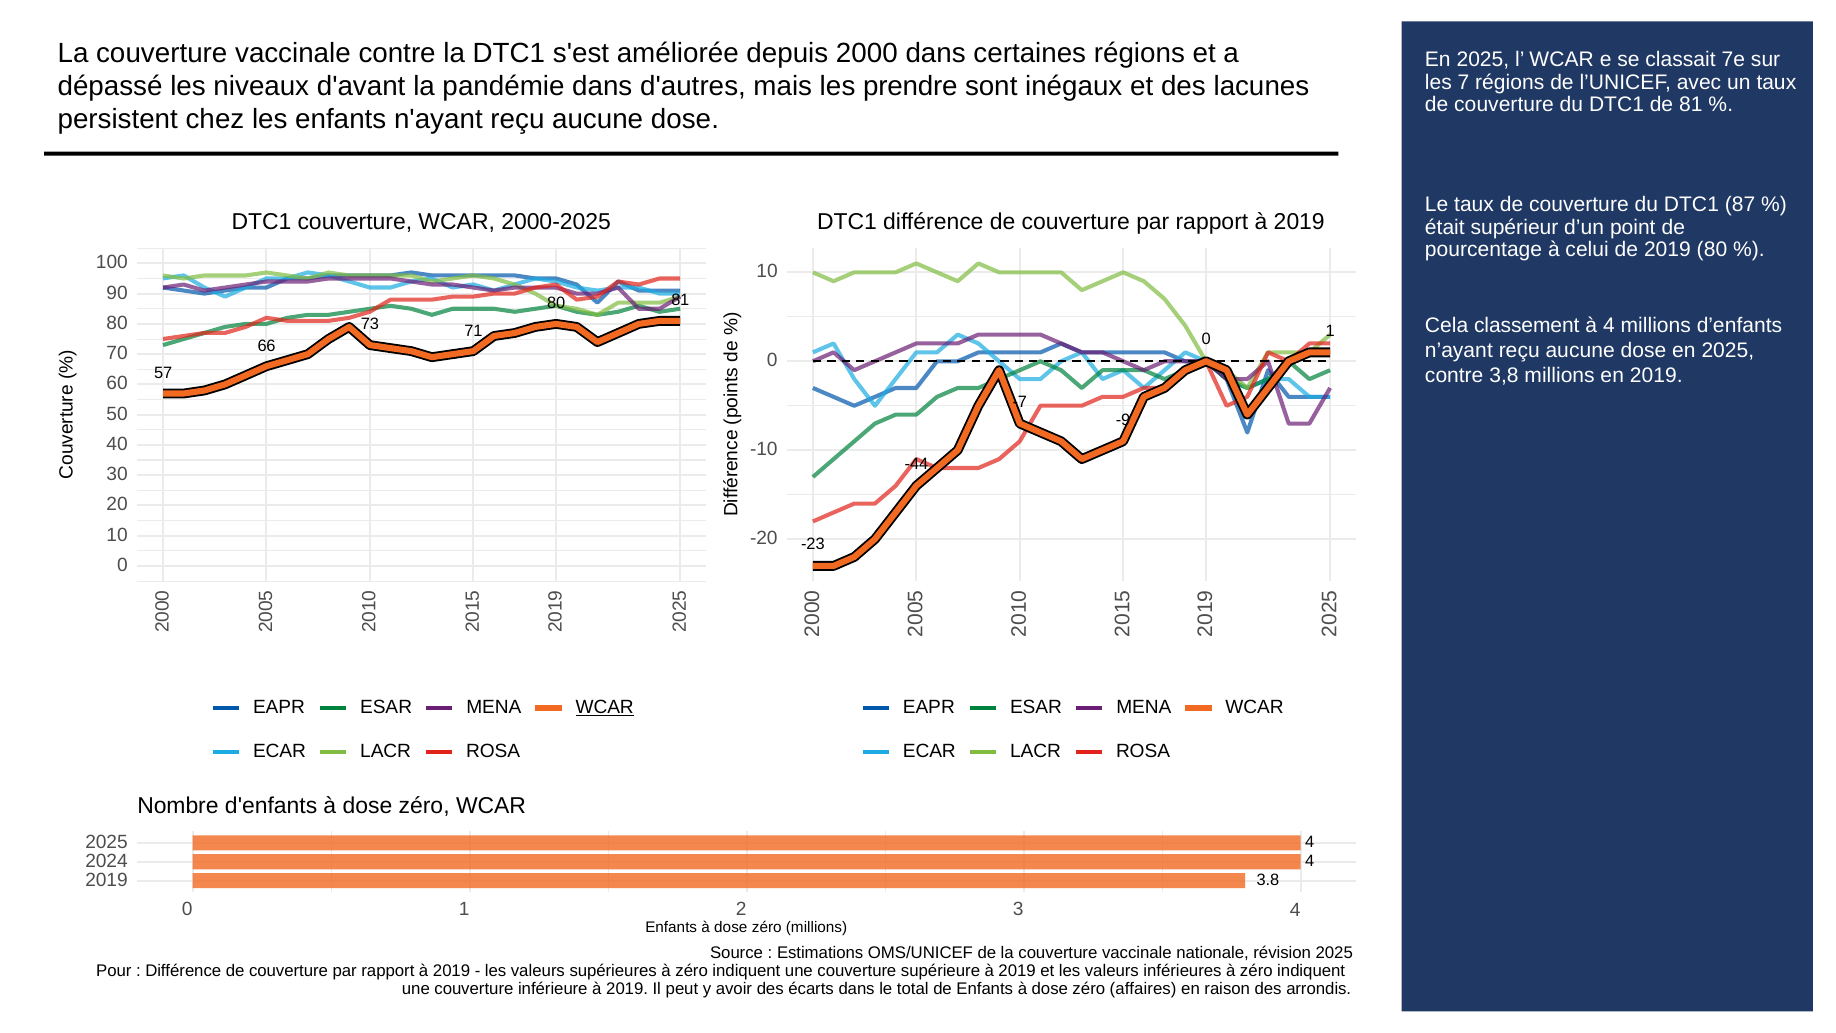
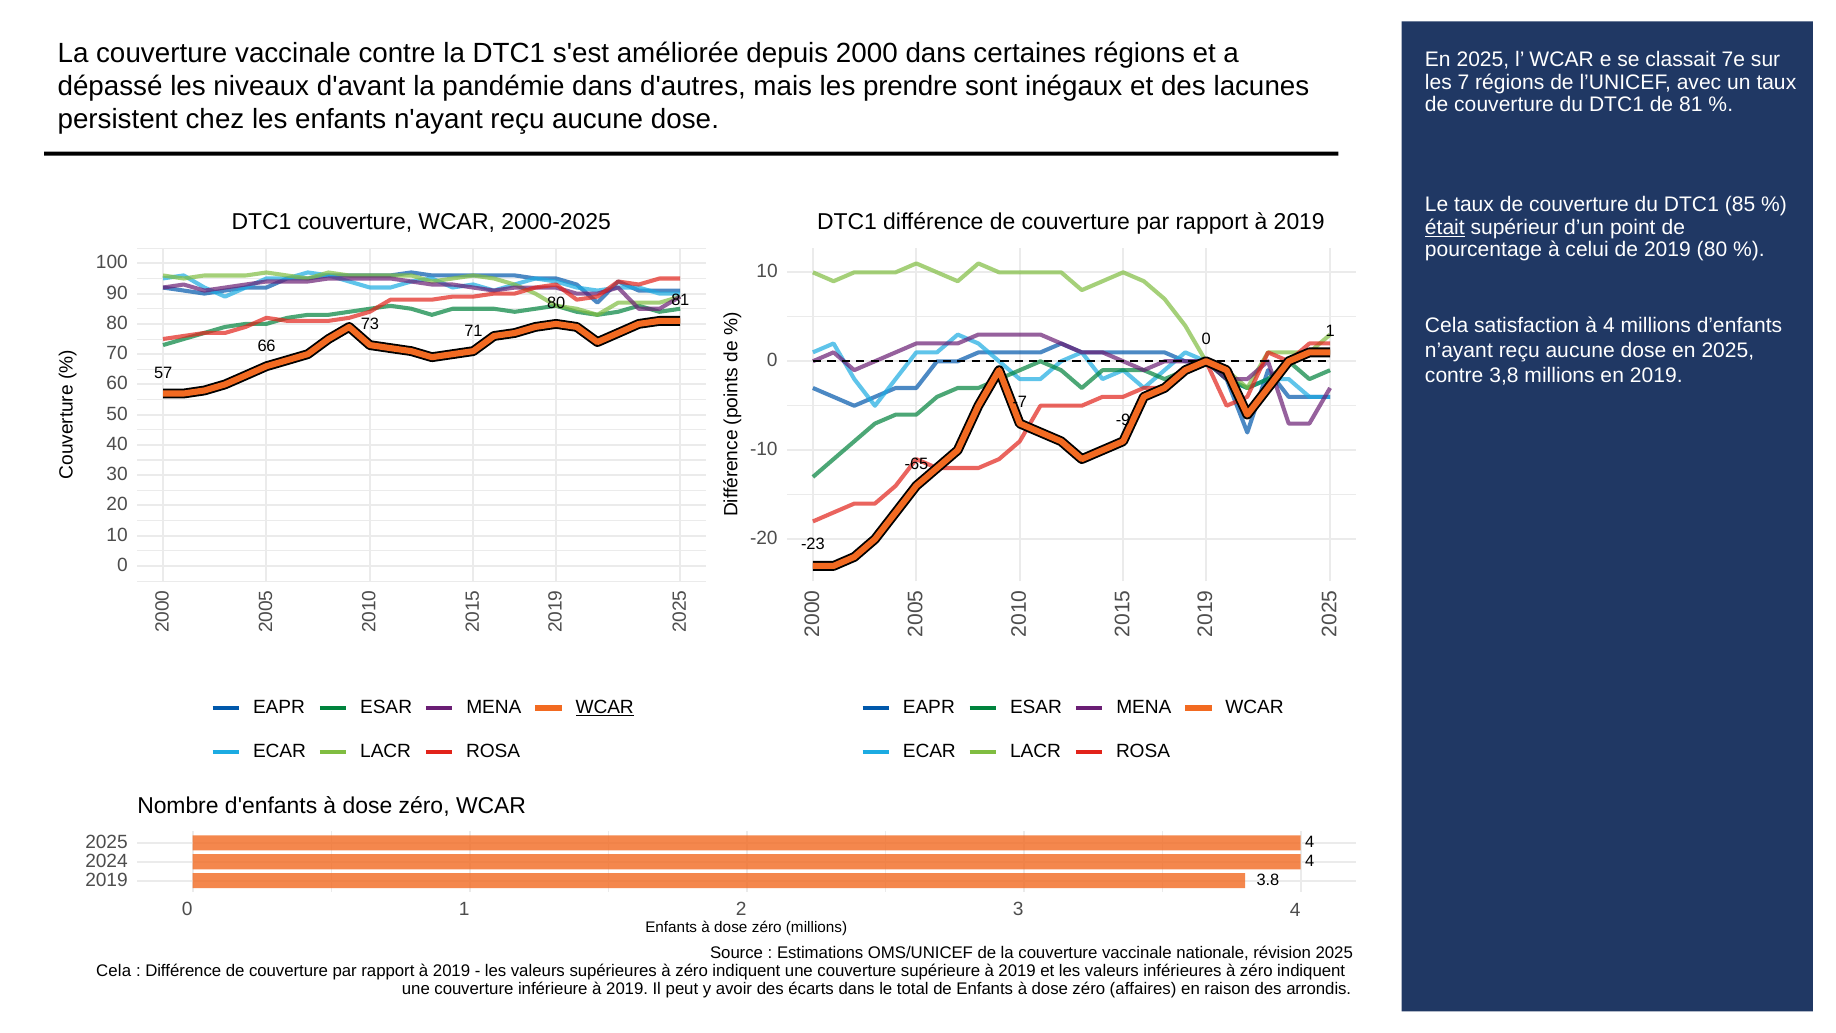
87: 87 -> 85
était underline: none -> present
classement: classement -> satisfaction
-44: -44 -> -65
Pour at (114, 971): Pour -> Cela
